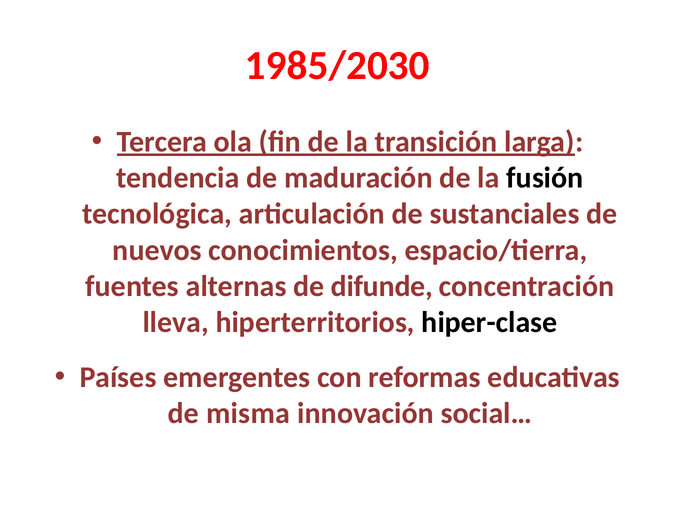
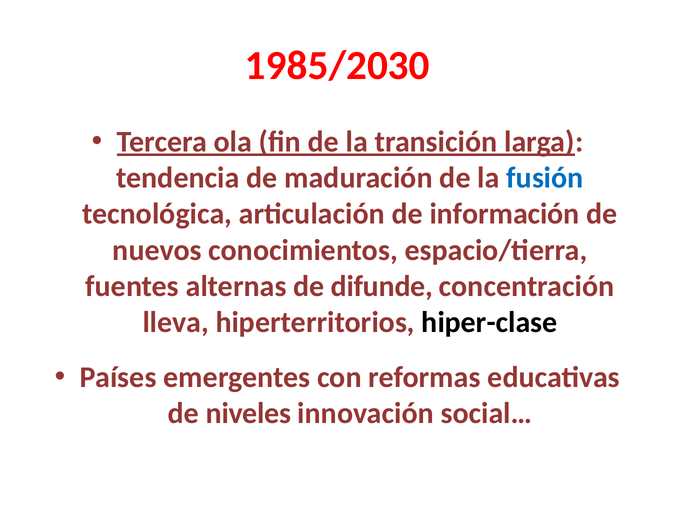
fusión colour: black -> blue
sustanciales: sustanciales -> información
misma: misma -> niveles
